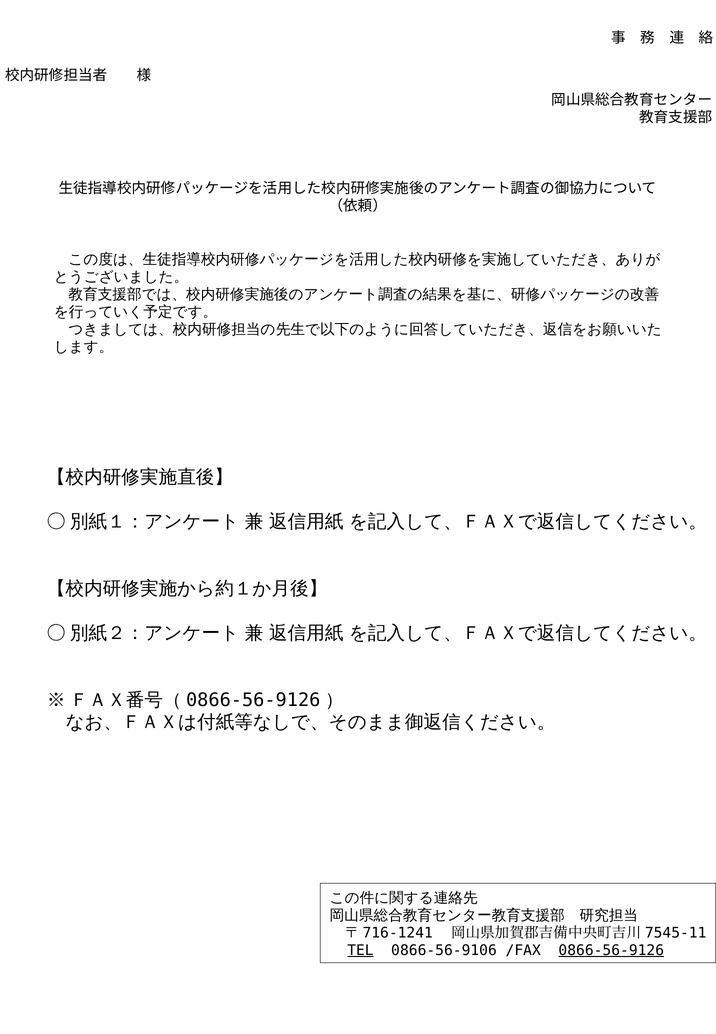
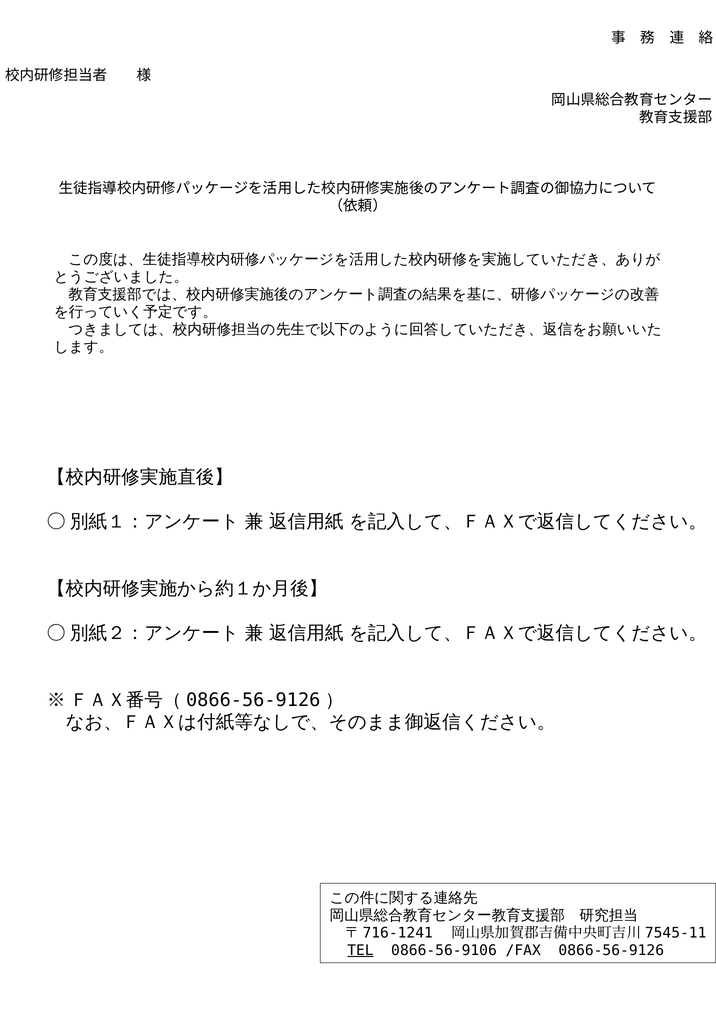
0866-56-9126 underline: present -> none
